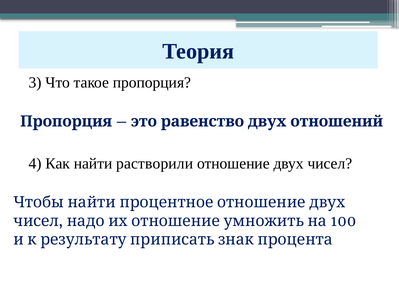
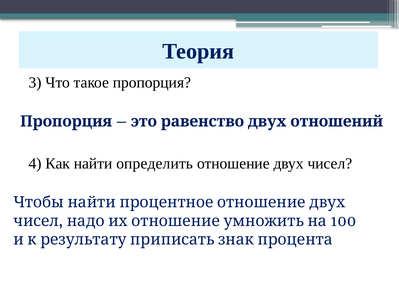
растворили: растворили -> определить
